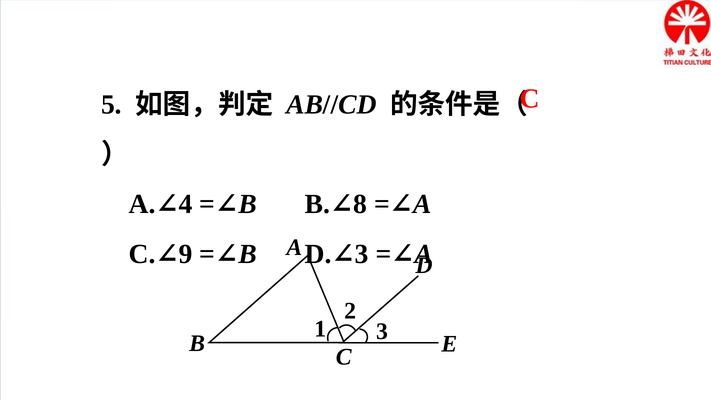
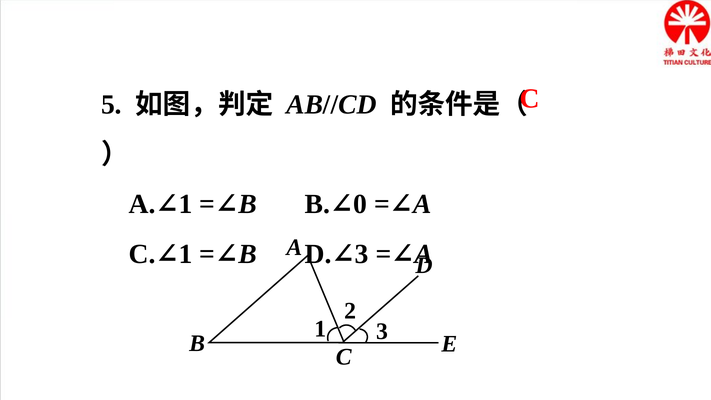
A 4: 4 -> 1
8: 8 -> 0
C 9: 9 -> 1
